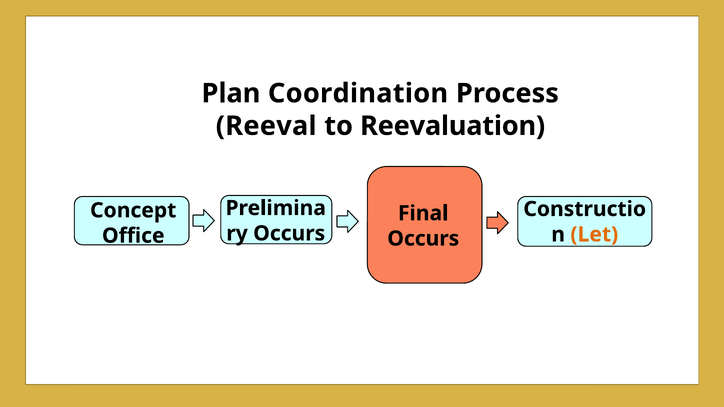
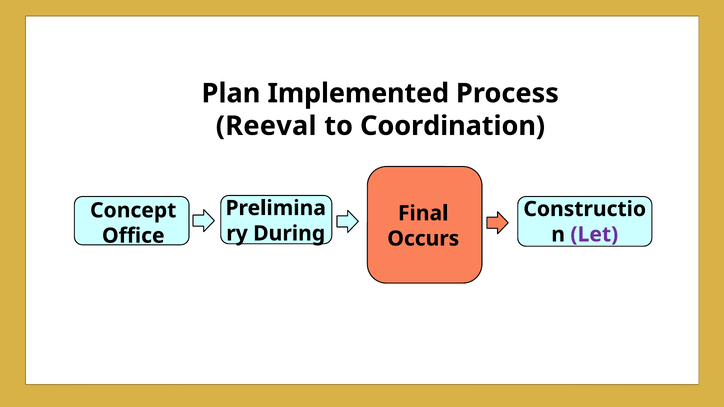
Coordination: Coordination -> Implemented
Reevaluation: Reevaluation -> Coordination
Occurs at (289, 234): Occurs -> During
Let colour: orange -> purple
